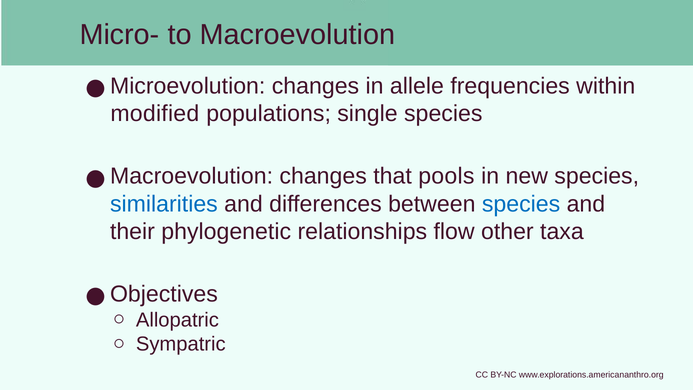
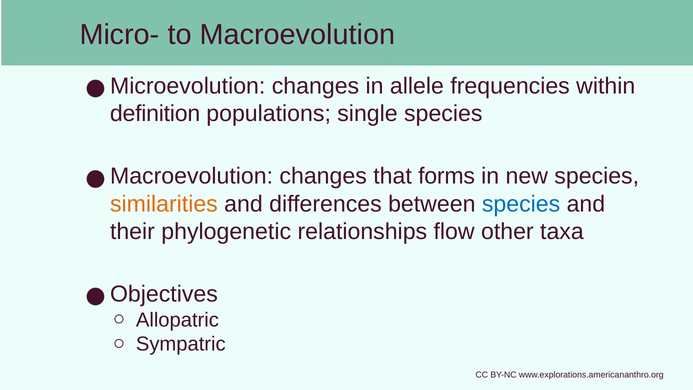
modified: modified -> definition
pools: pools -> forms
similarities colour: blue -> orange
